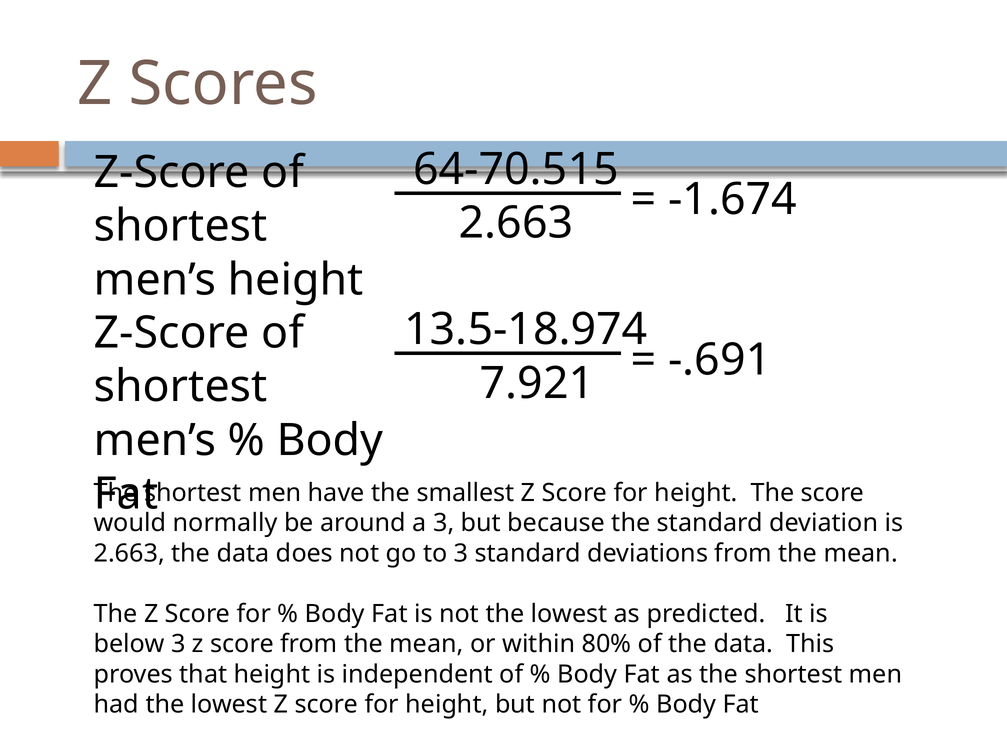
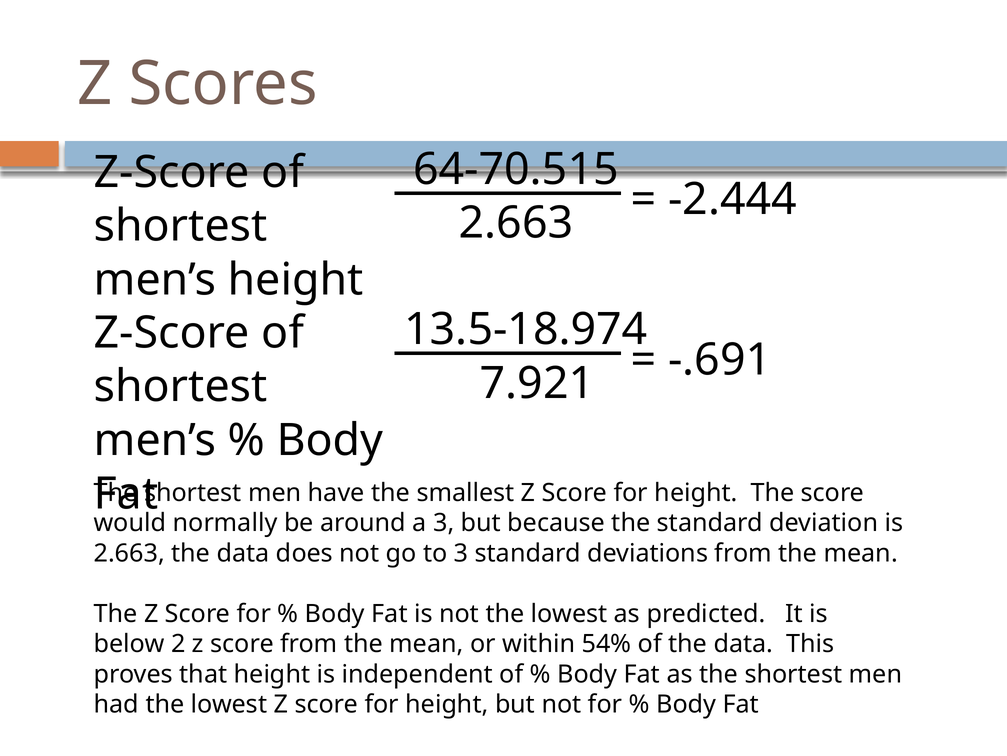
-1.674: -1.674 -> -2.444
below 3: 3 -> 2
80%: 80% -> 54%
